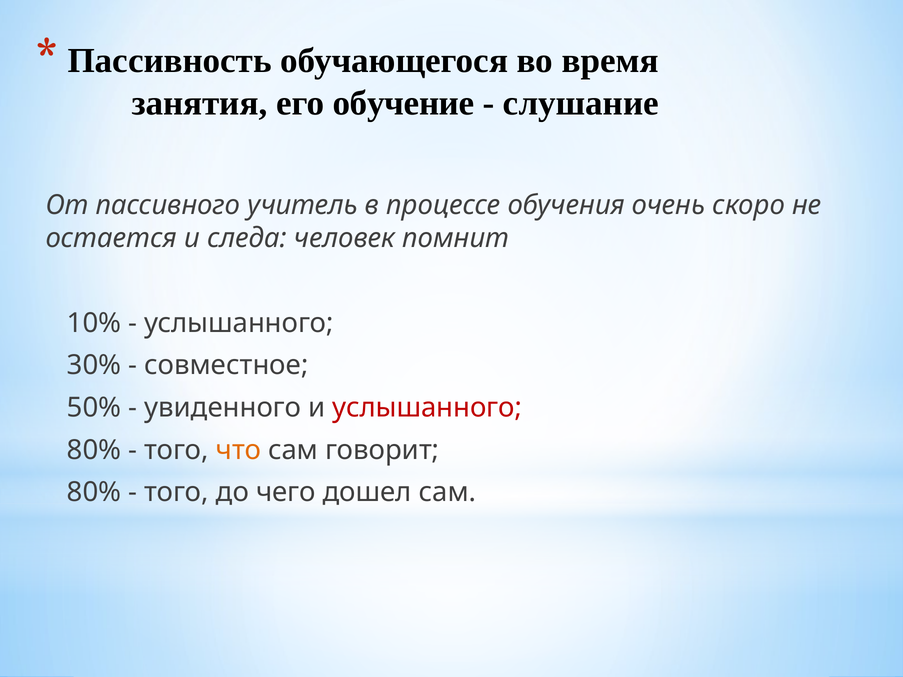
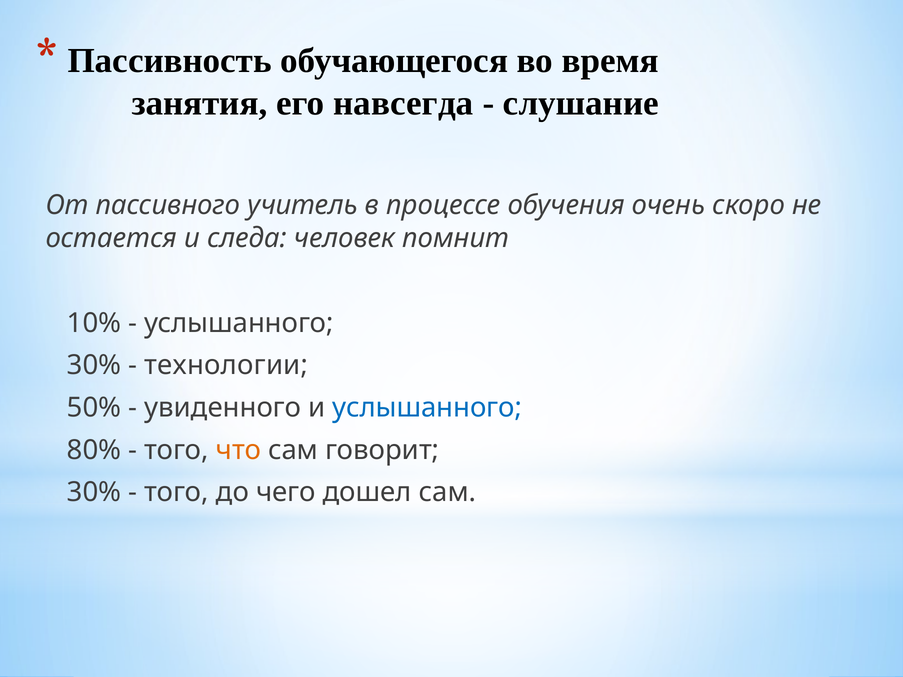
обучение: обучение -> навсегда
совместное: совместное -> технологии
услышанного at (427, 408) colour: red -> blue
80% at (94, 493): 80% -> 30%
